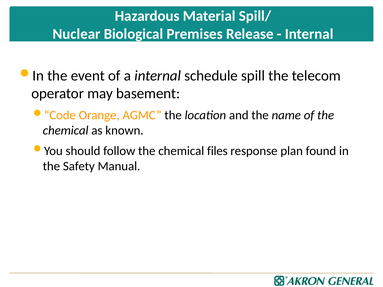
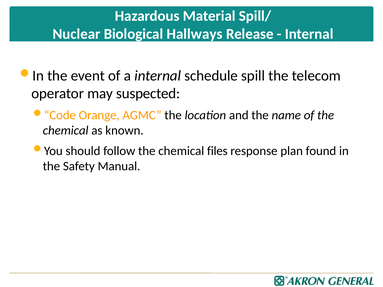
Premises: Premises -> Hallways
basement: basement -> suspected
